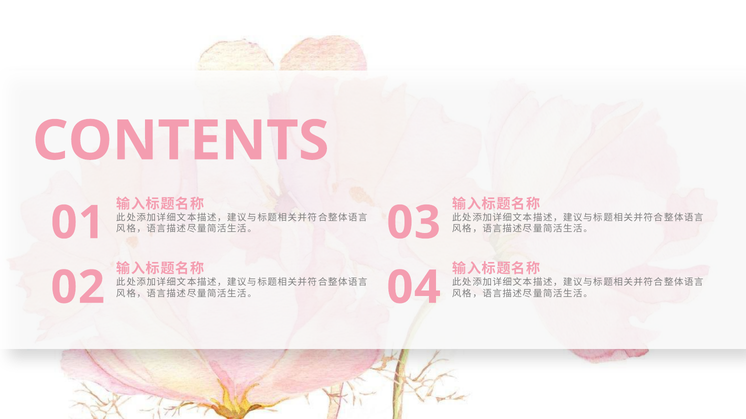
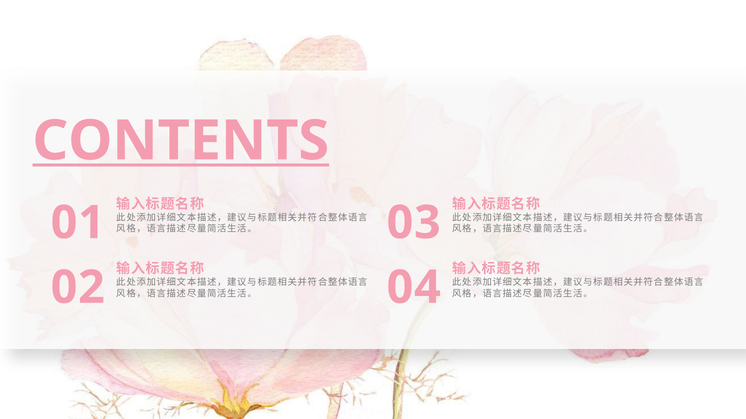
CONTENTS underline: none -> present
